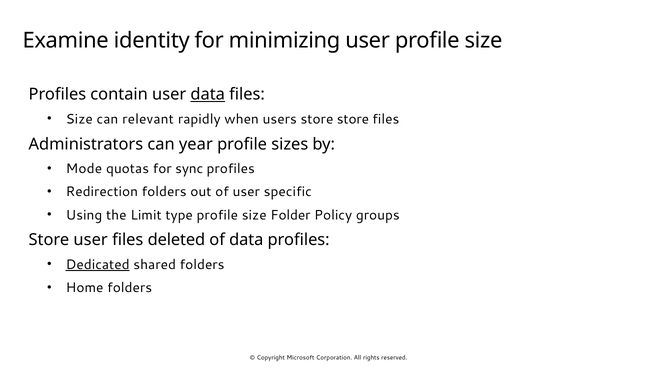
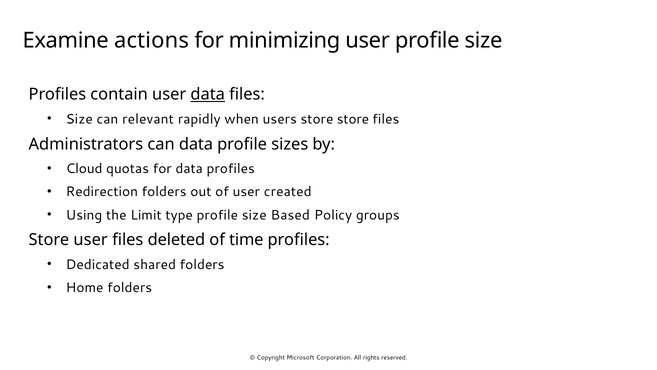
identity: identity -> actions
can year: year -> data
Mode: Mode -> Cloud
for sync: sync -> data
specific: specific -> created
Folder: Folder -> Based
of data: data -> time
Dedicated underline: present -> none
